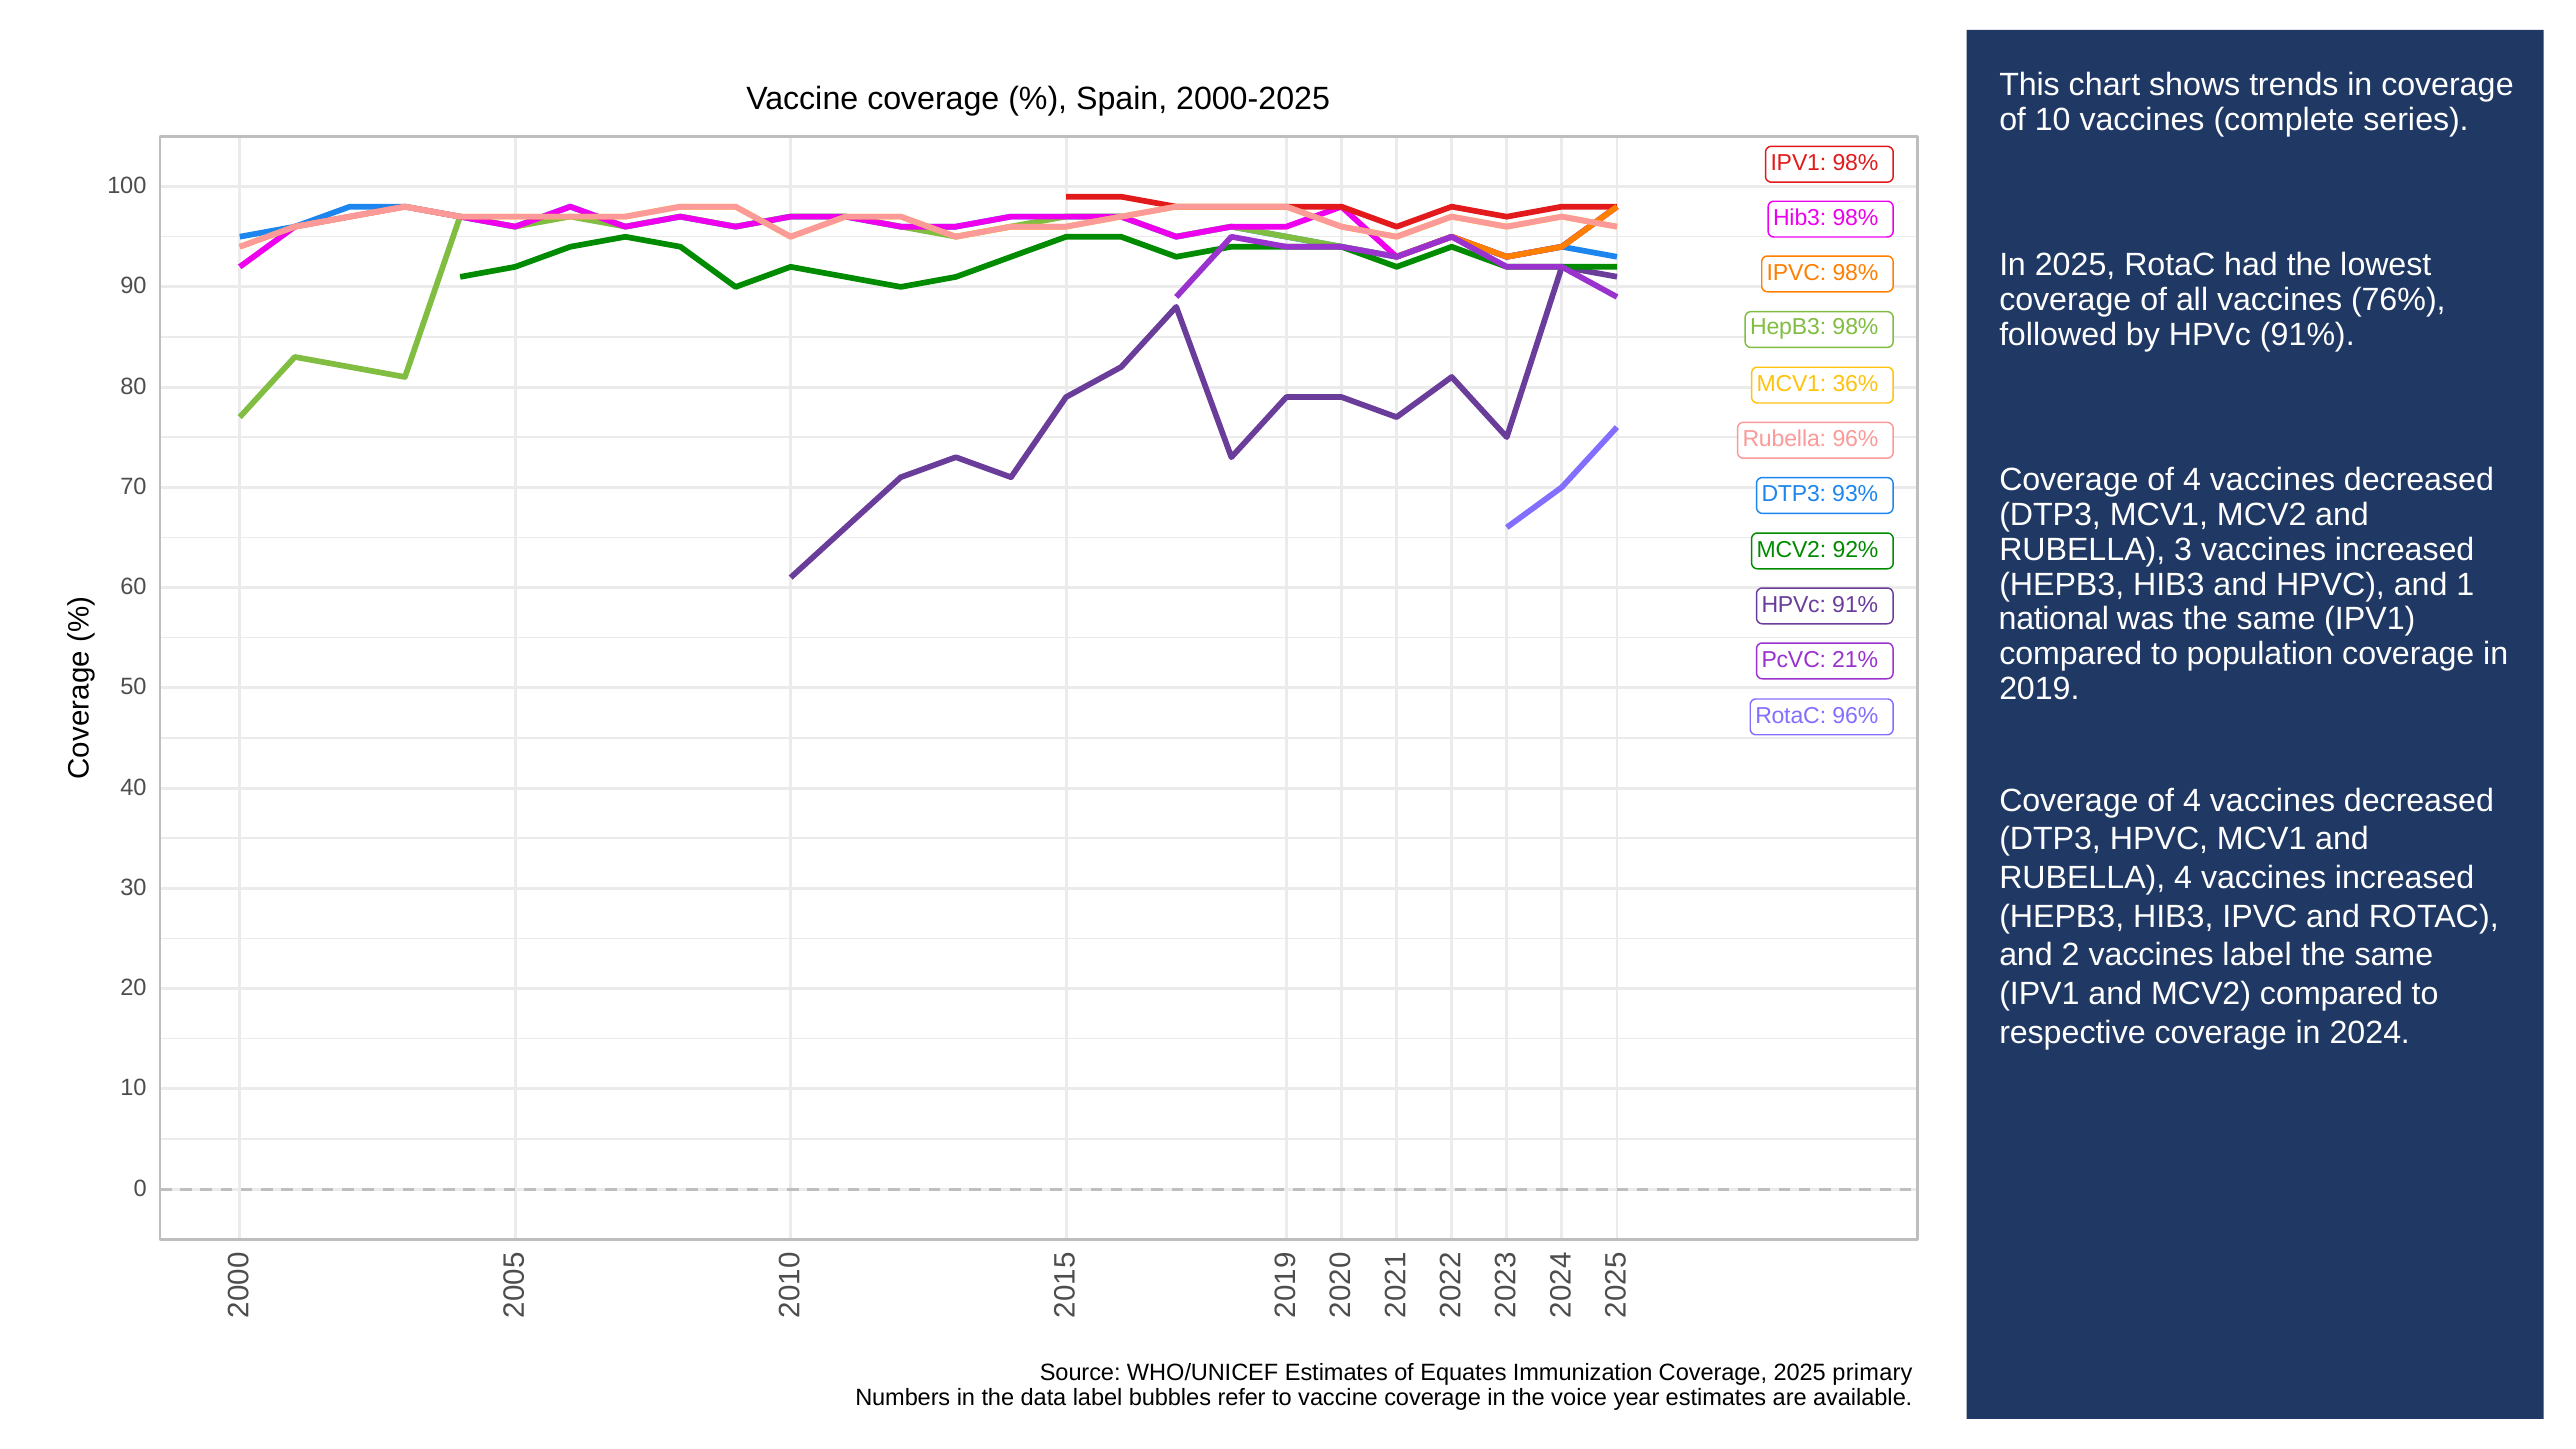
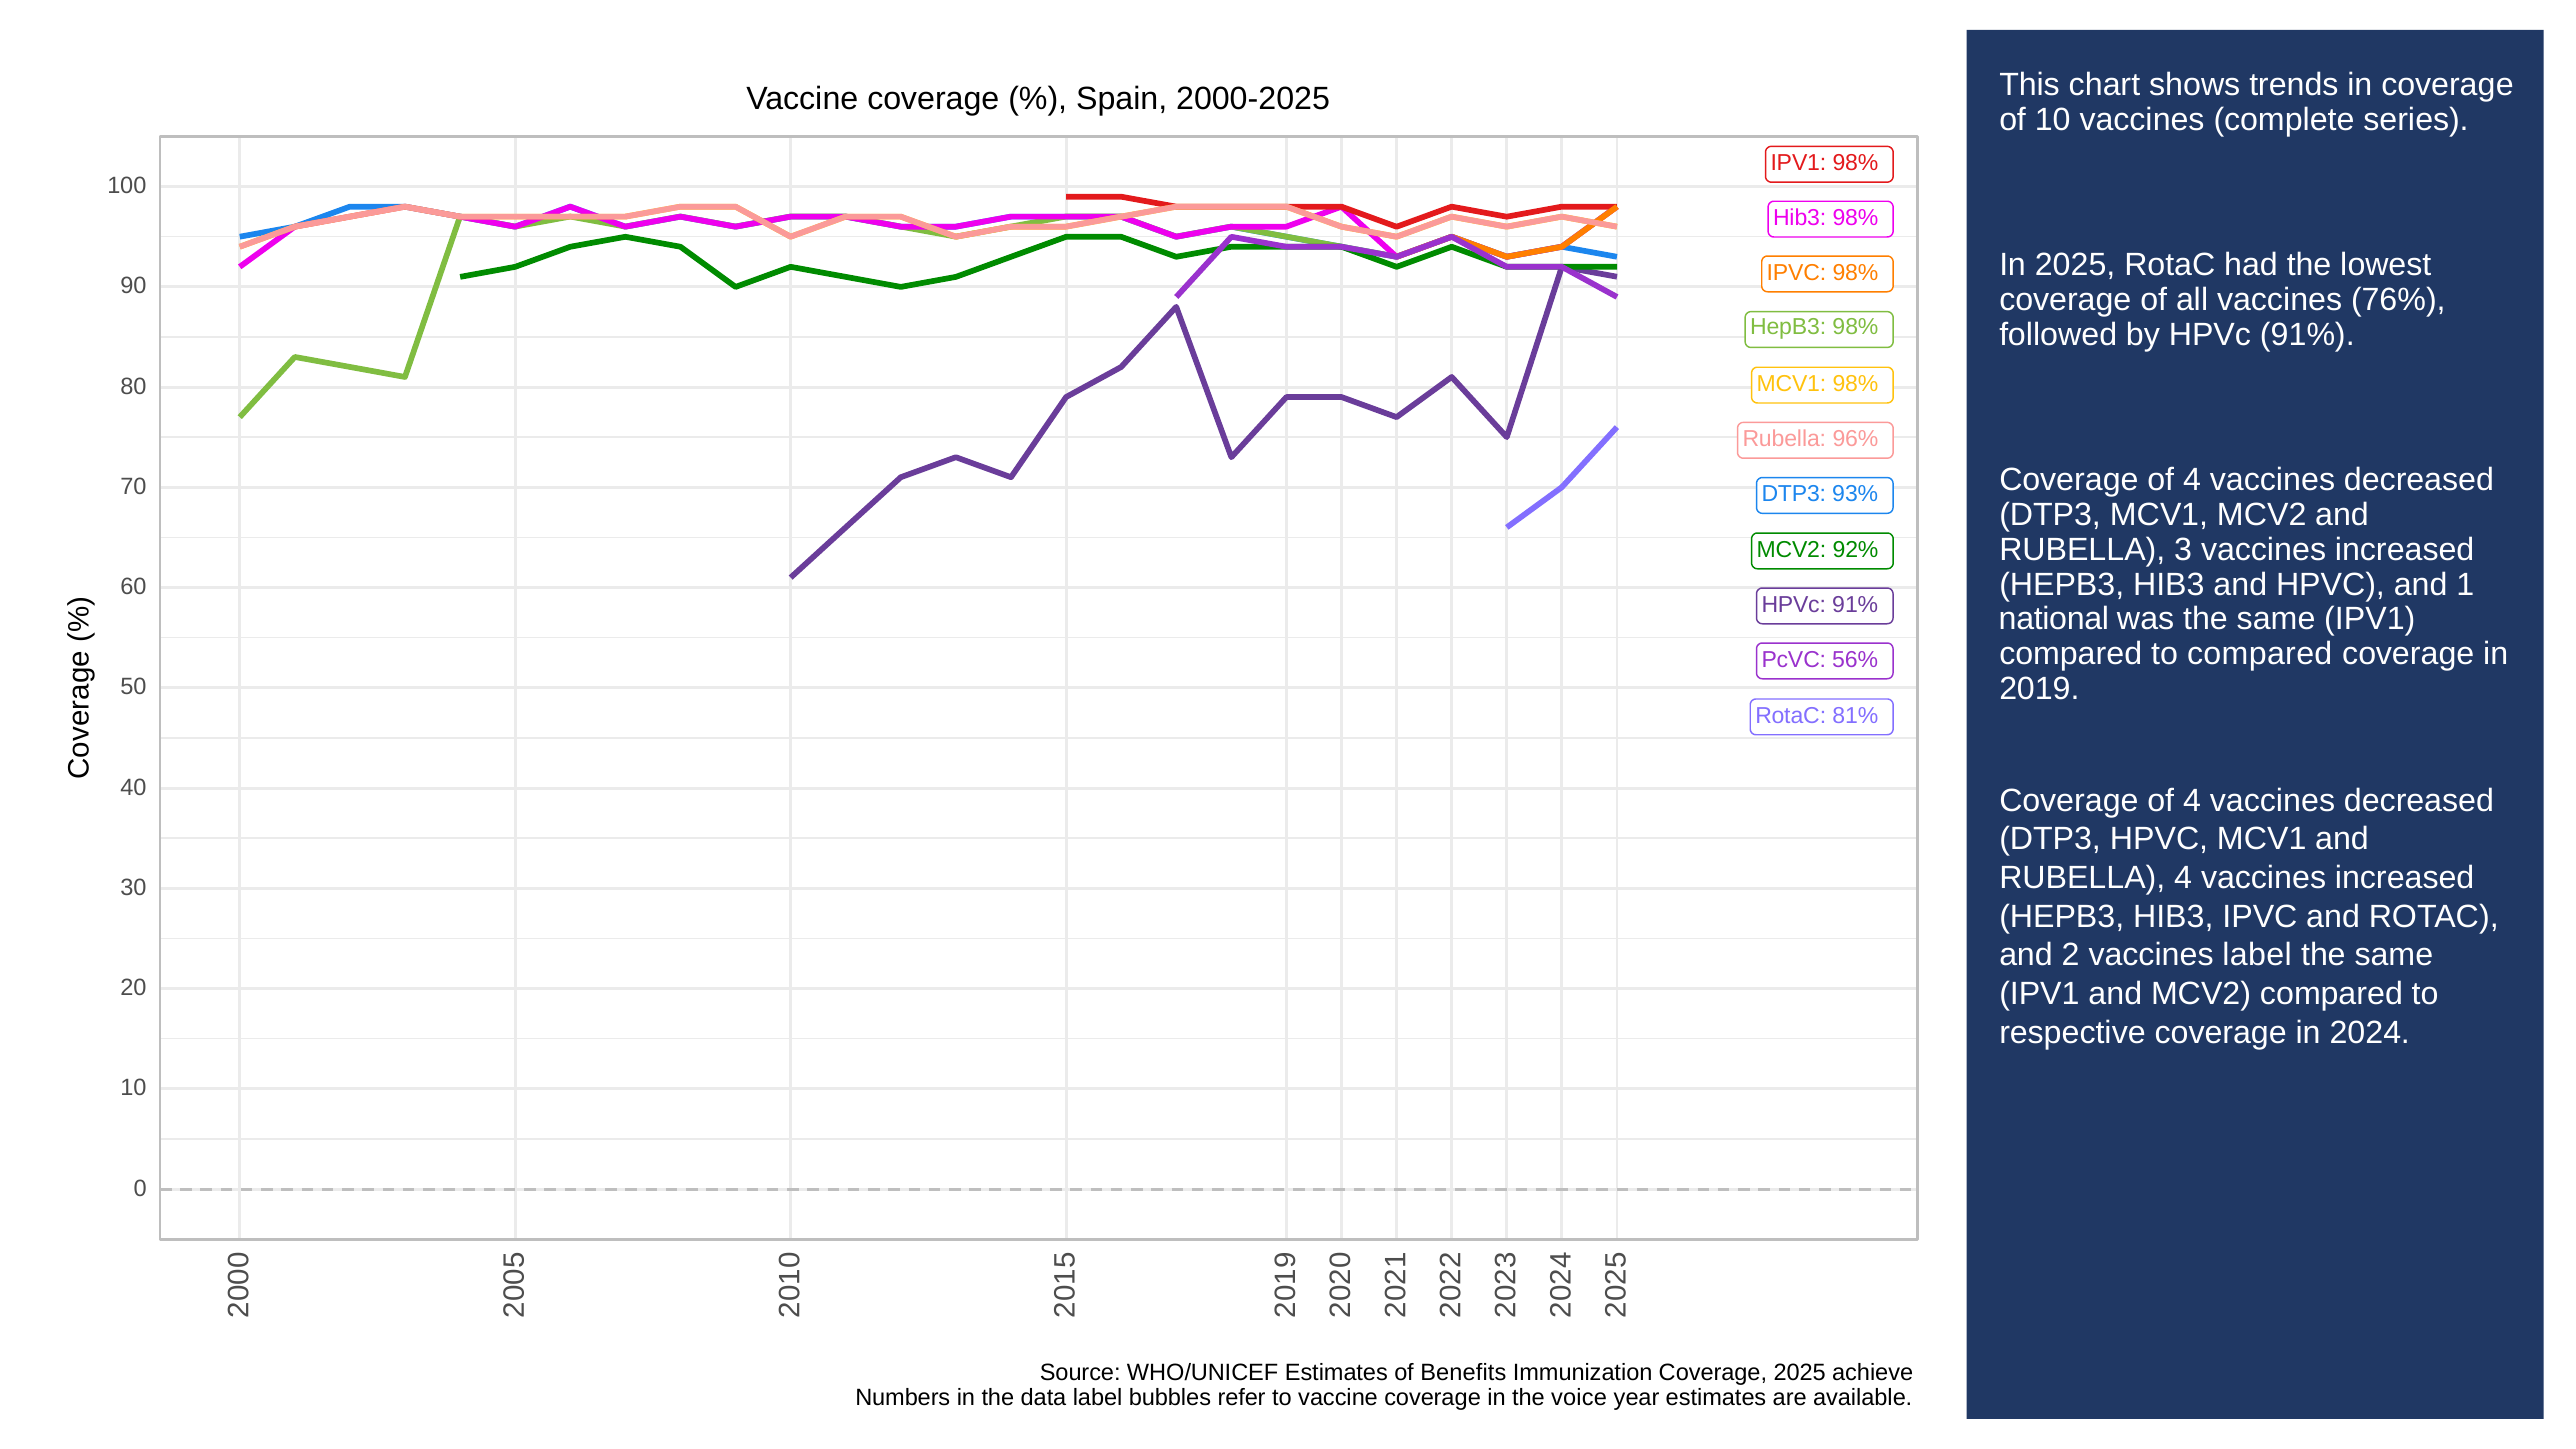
MCV1 36%: 36% -> 98%
to population: population -> compared
21%: 21% -> 56%
RotaC 96%: 96% -> 81%
Equates: Equates -> Benefits
primary: primary -> achieve
